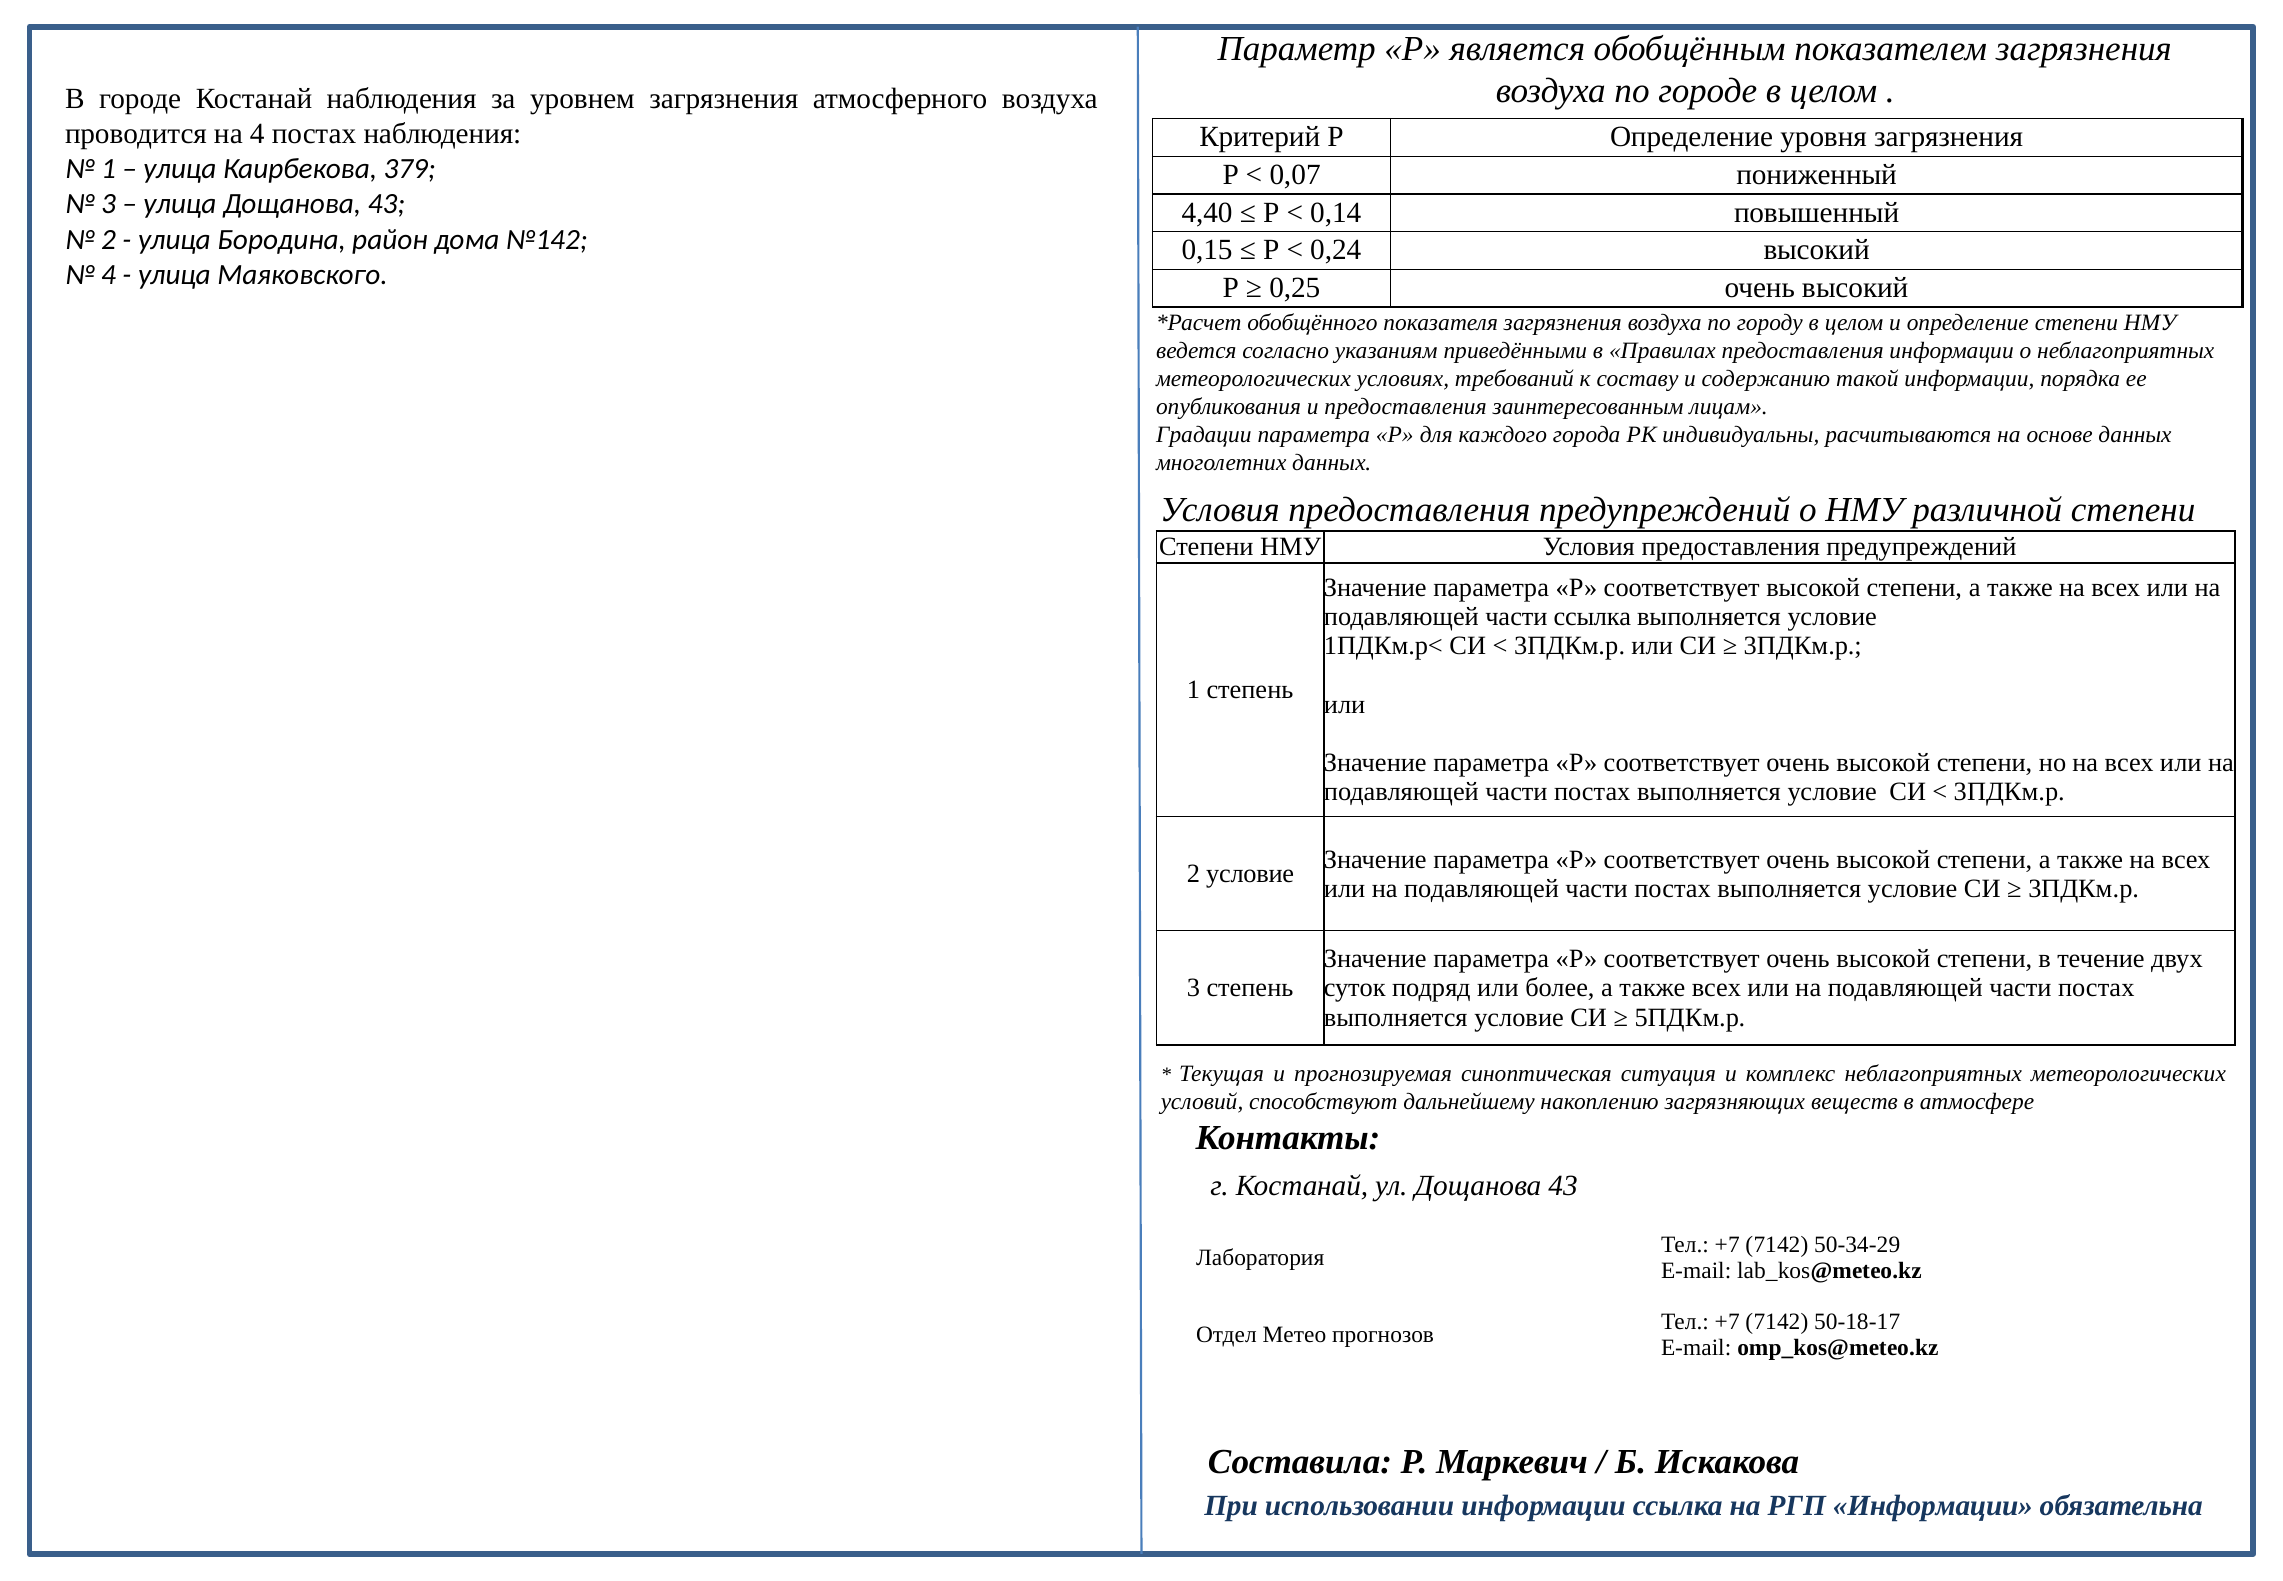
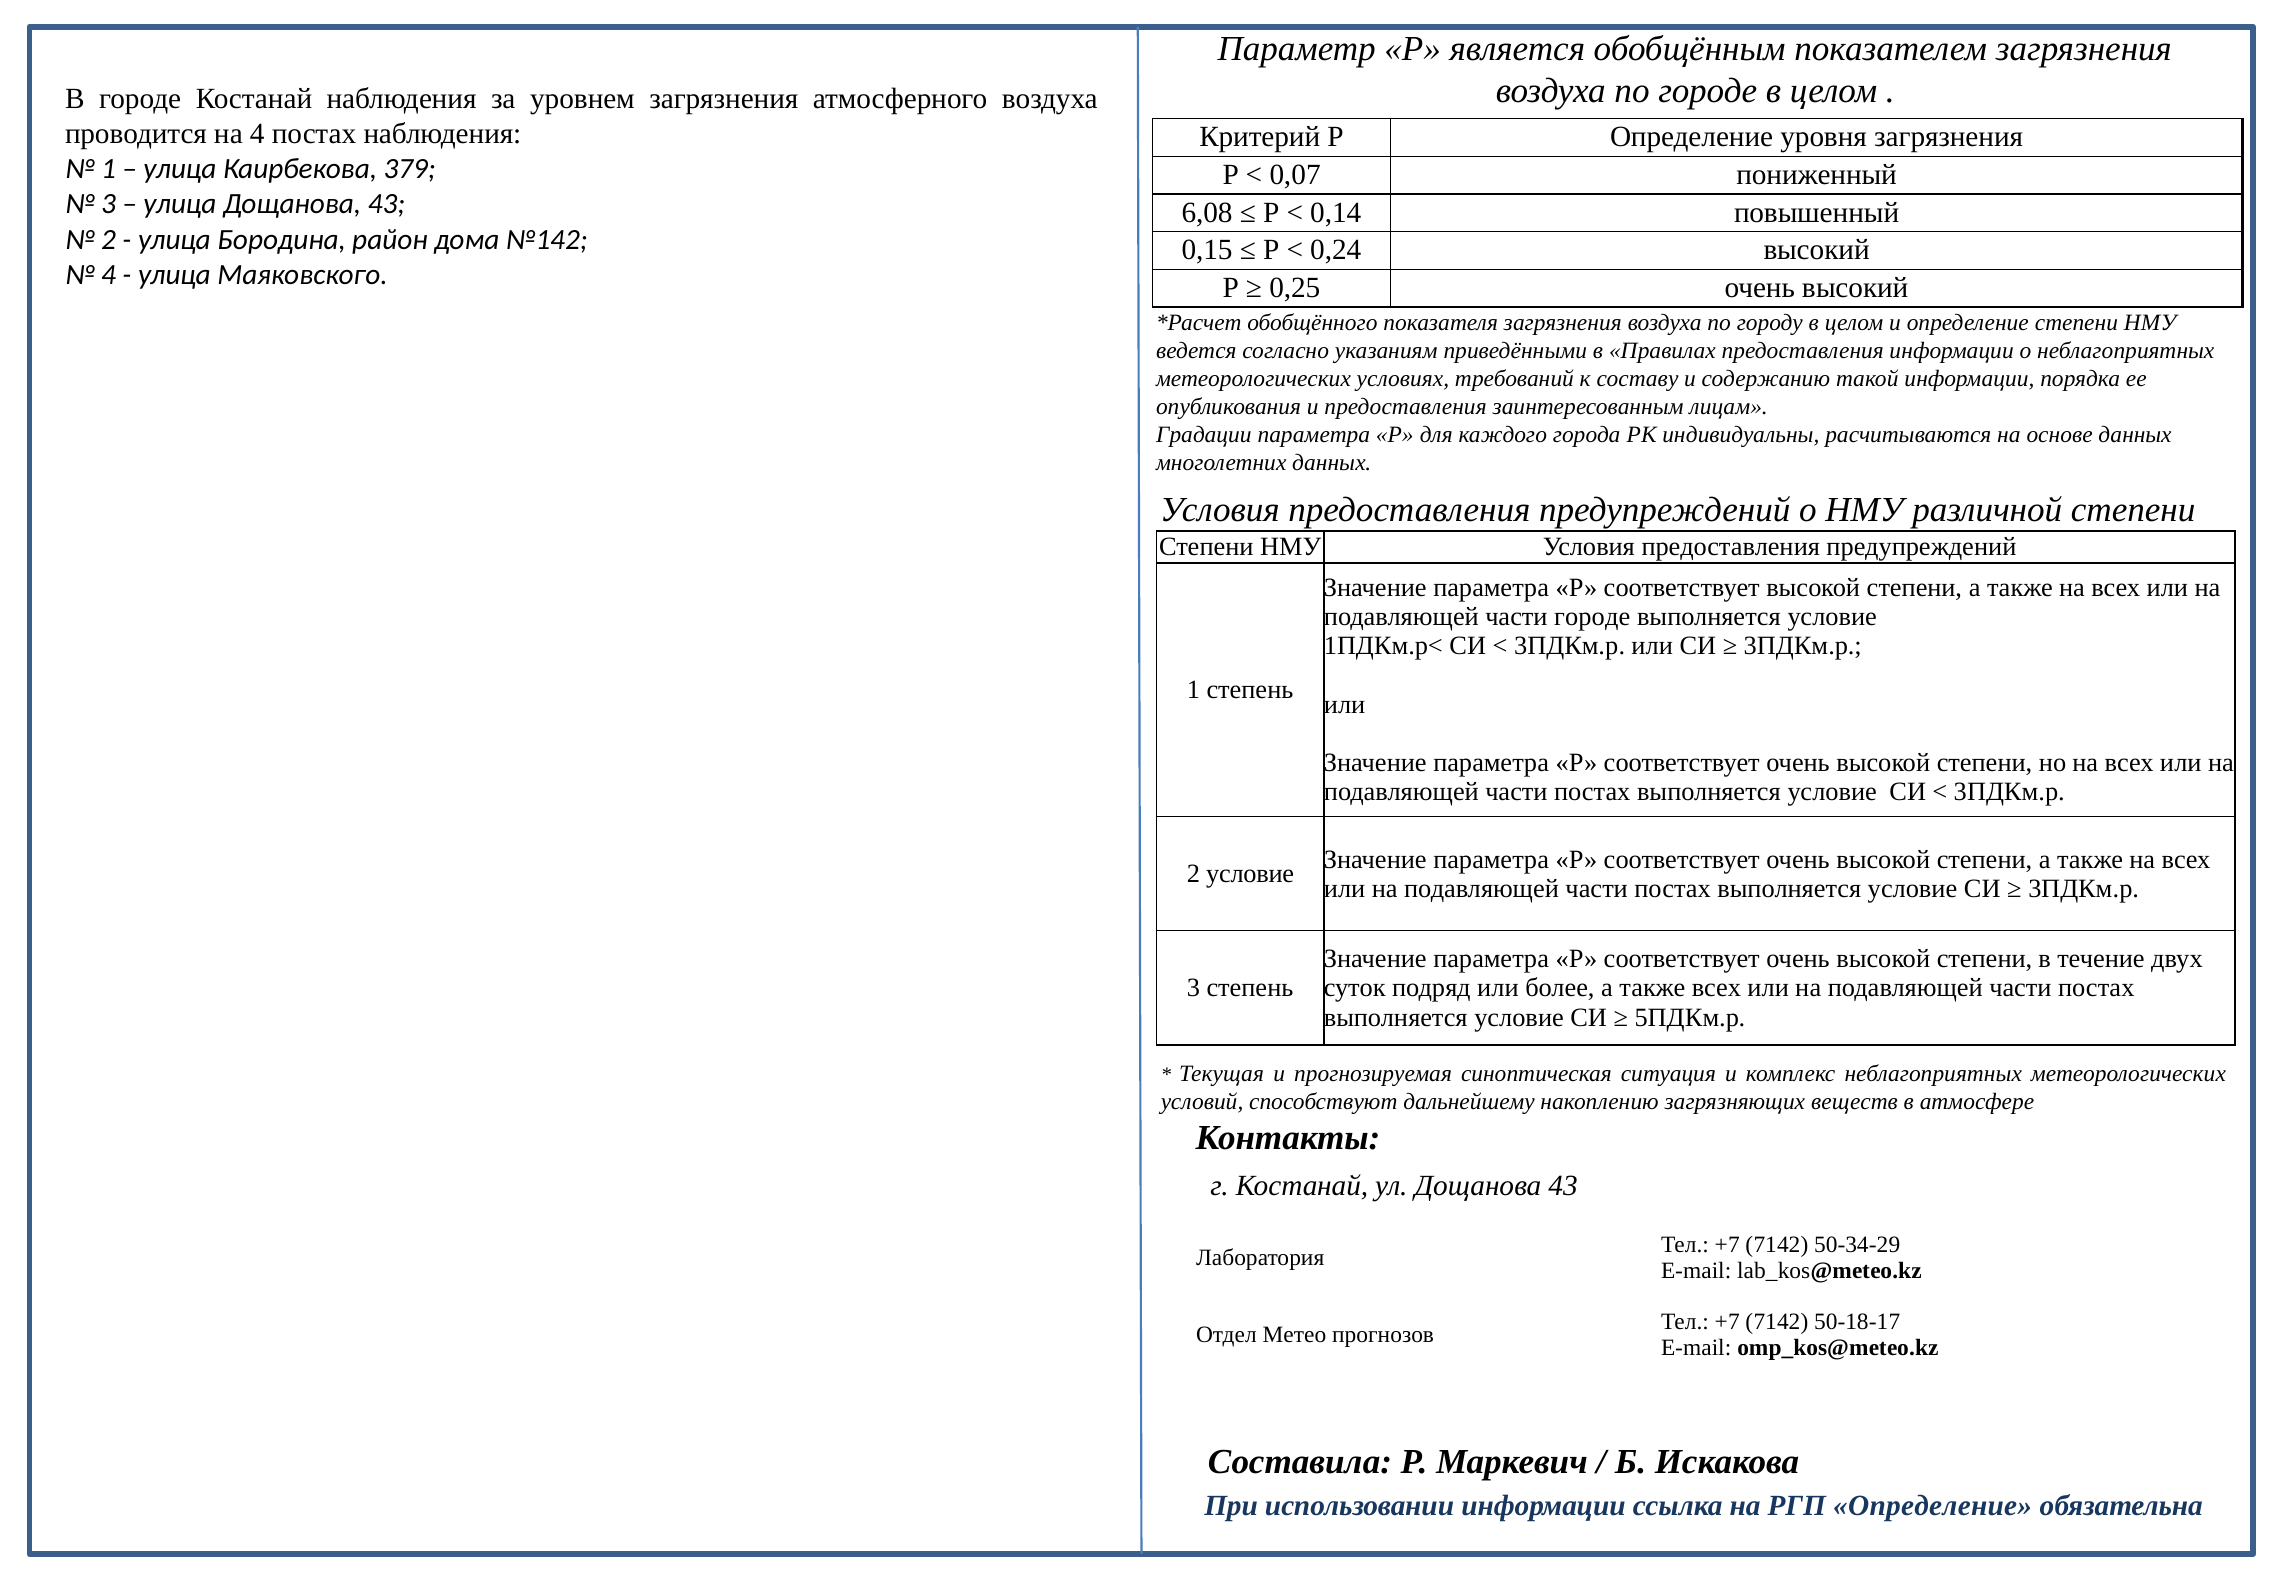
4,40: 4,40 -> 6,08
части ссылка: ссылка -> городе
РГП Информации: Информации -> Определение
